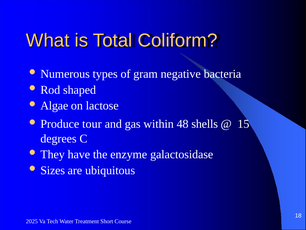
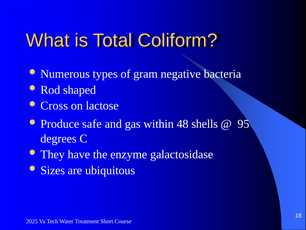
Algae: Algae -> Cross
tour: tour -> safe
15: 15 -> 95
